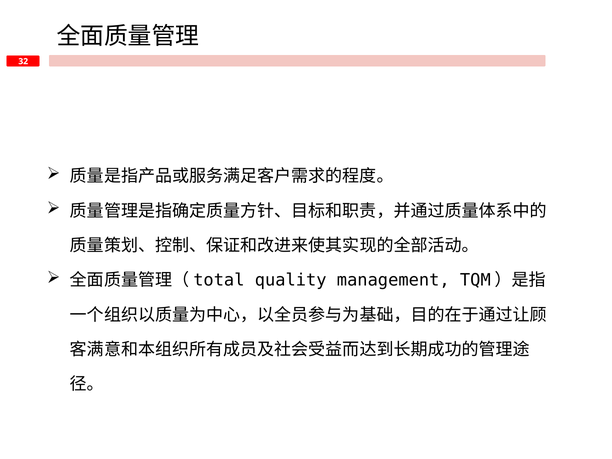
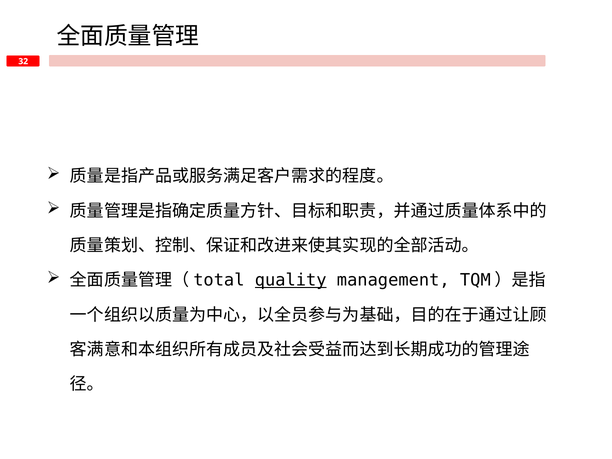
quality underline: none -> present
